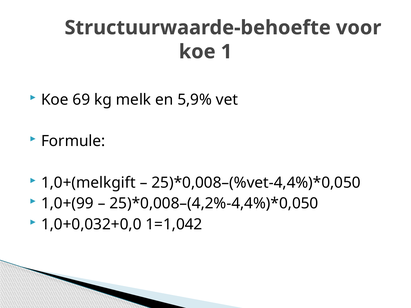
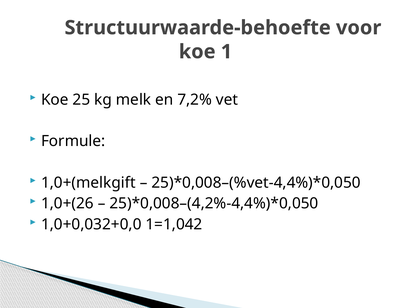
69: 69 -> 25
5,9%: 5,9% -> 7,2%
1,0+(99: 1,0+(99 -> 1,0+(26
